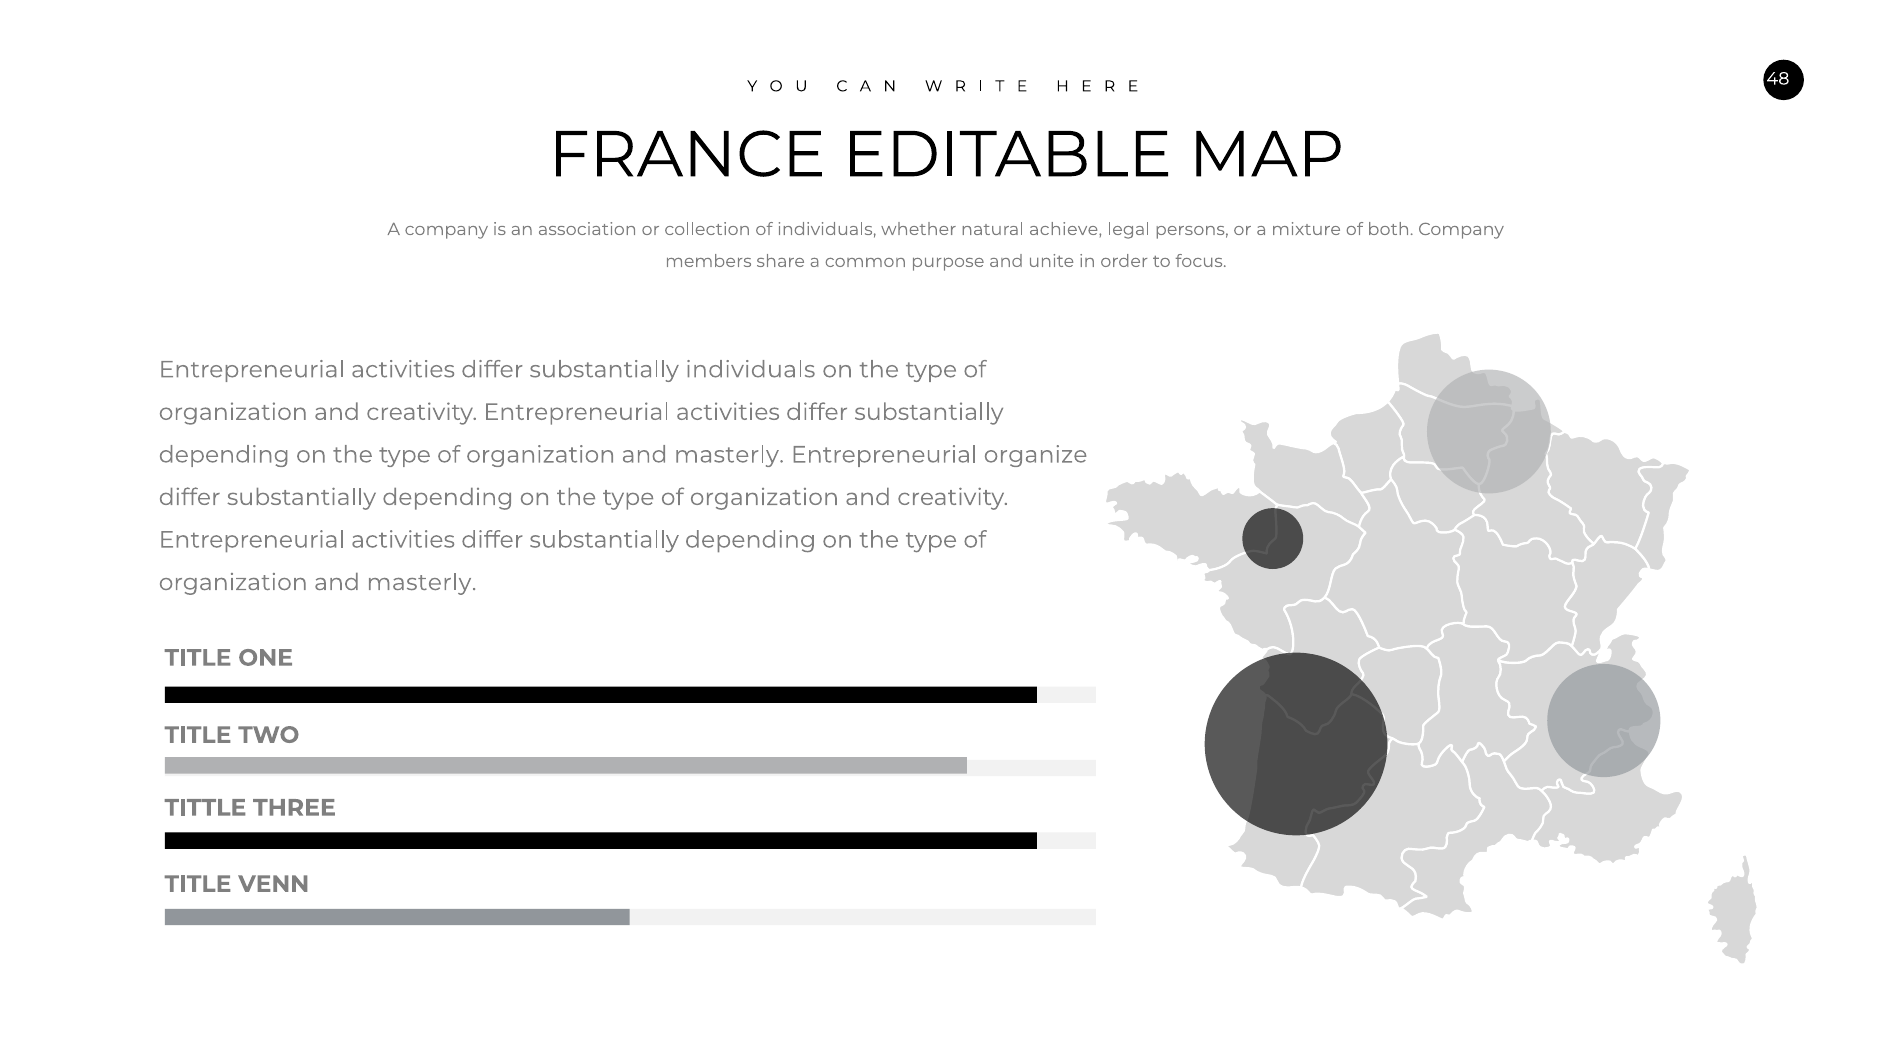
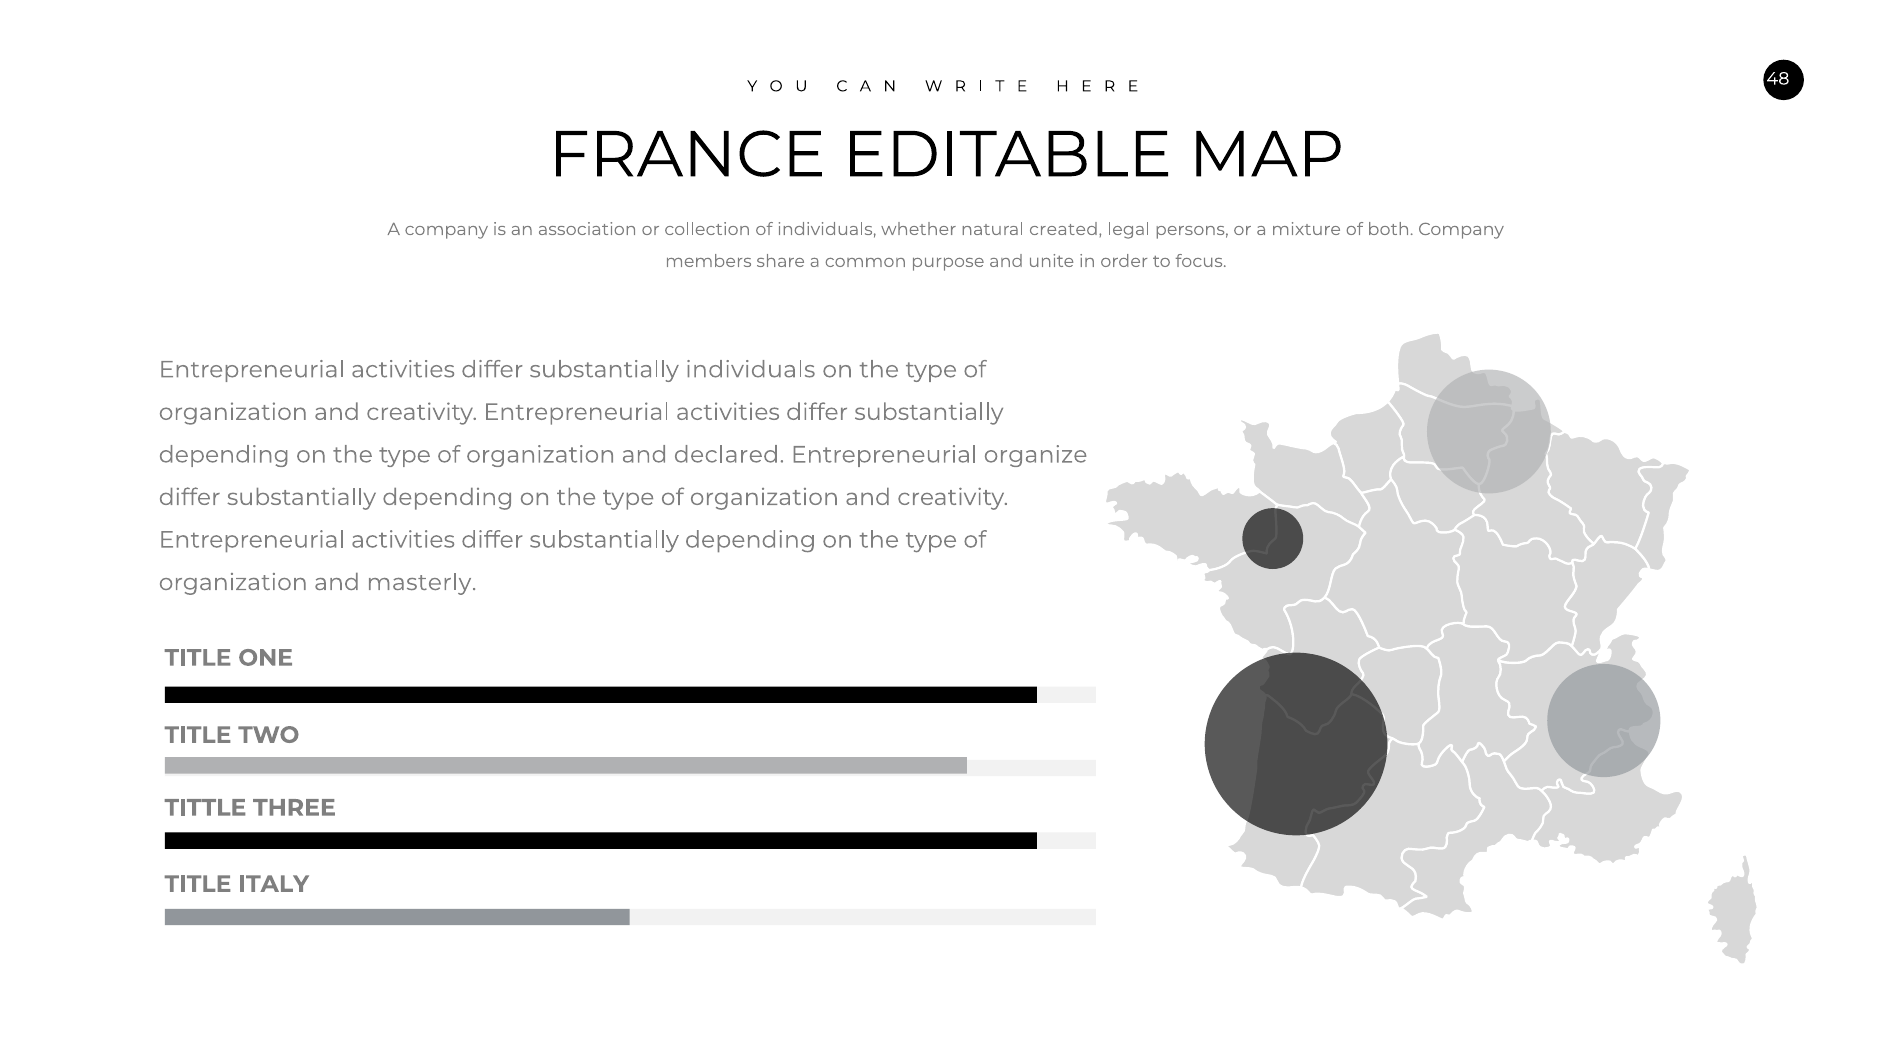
achieve: achieve -> created
masterly at (729, 455): masterly -> declared
VENN: VENN -> ITALY
